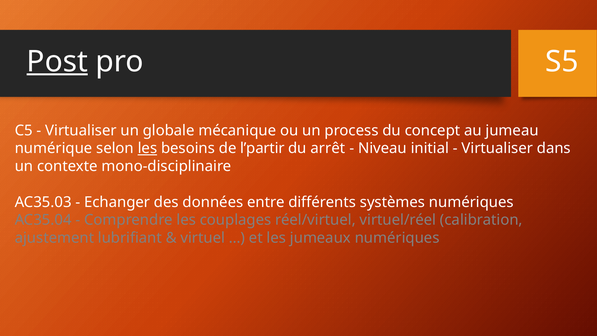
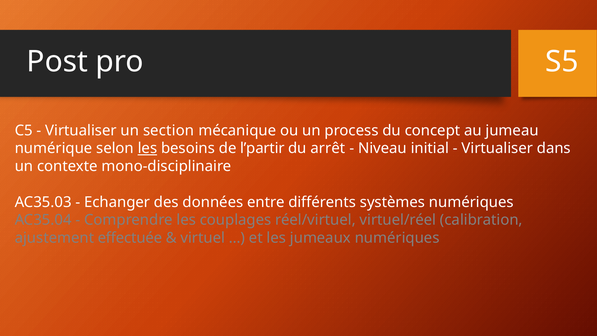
Post underline: present -> none
globale: globale -> section
lubrifiant: lubrifiant -> effectuée
